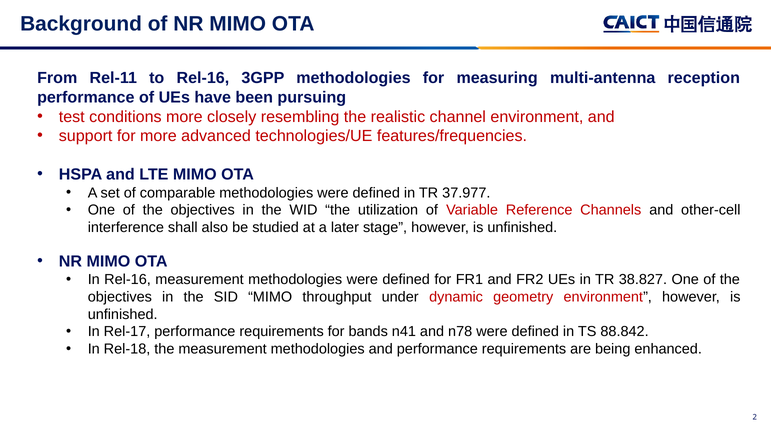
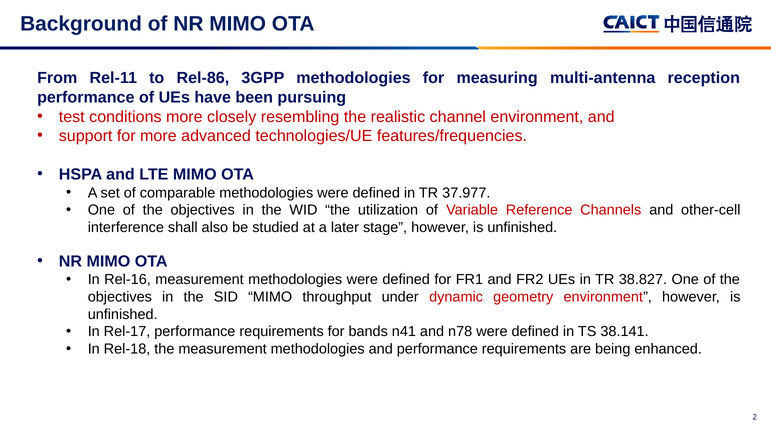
to Rel-16: Rel-16 -> Rel-86
88.842: 88.842 -> 38.141
